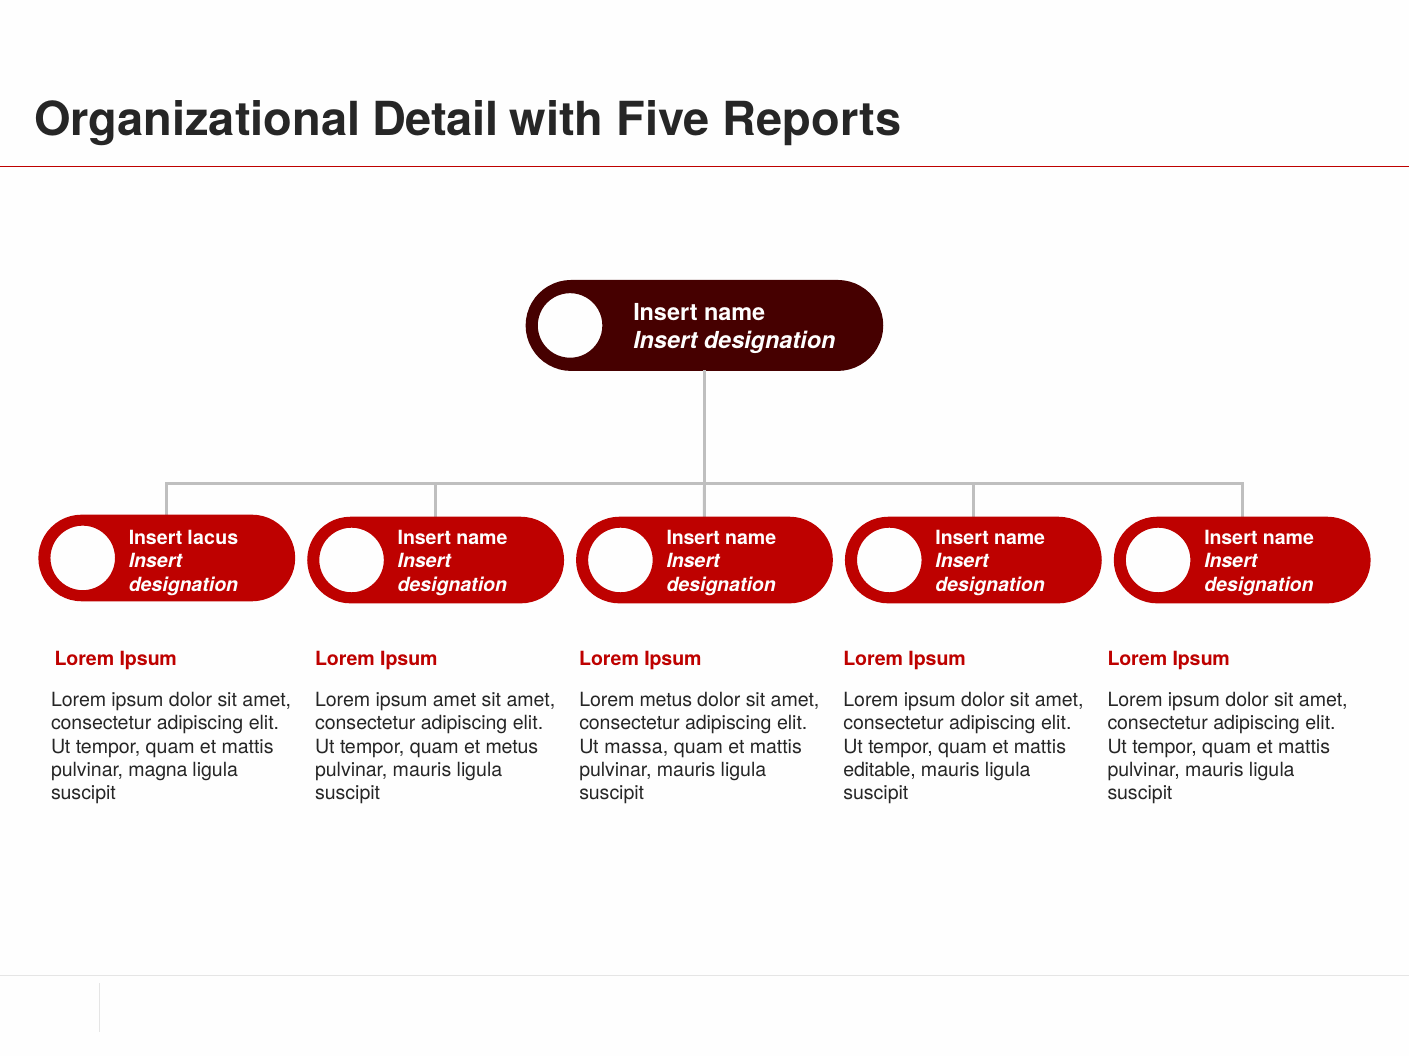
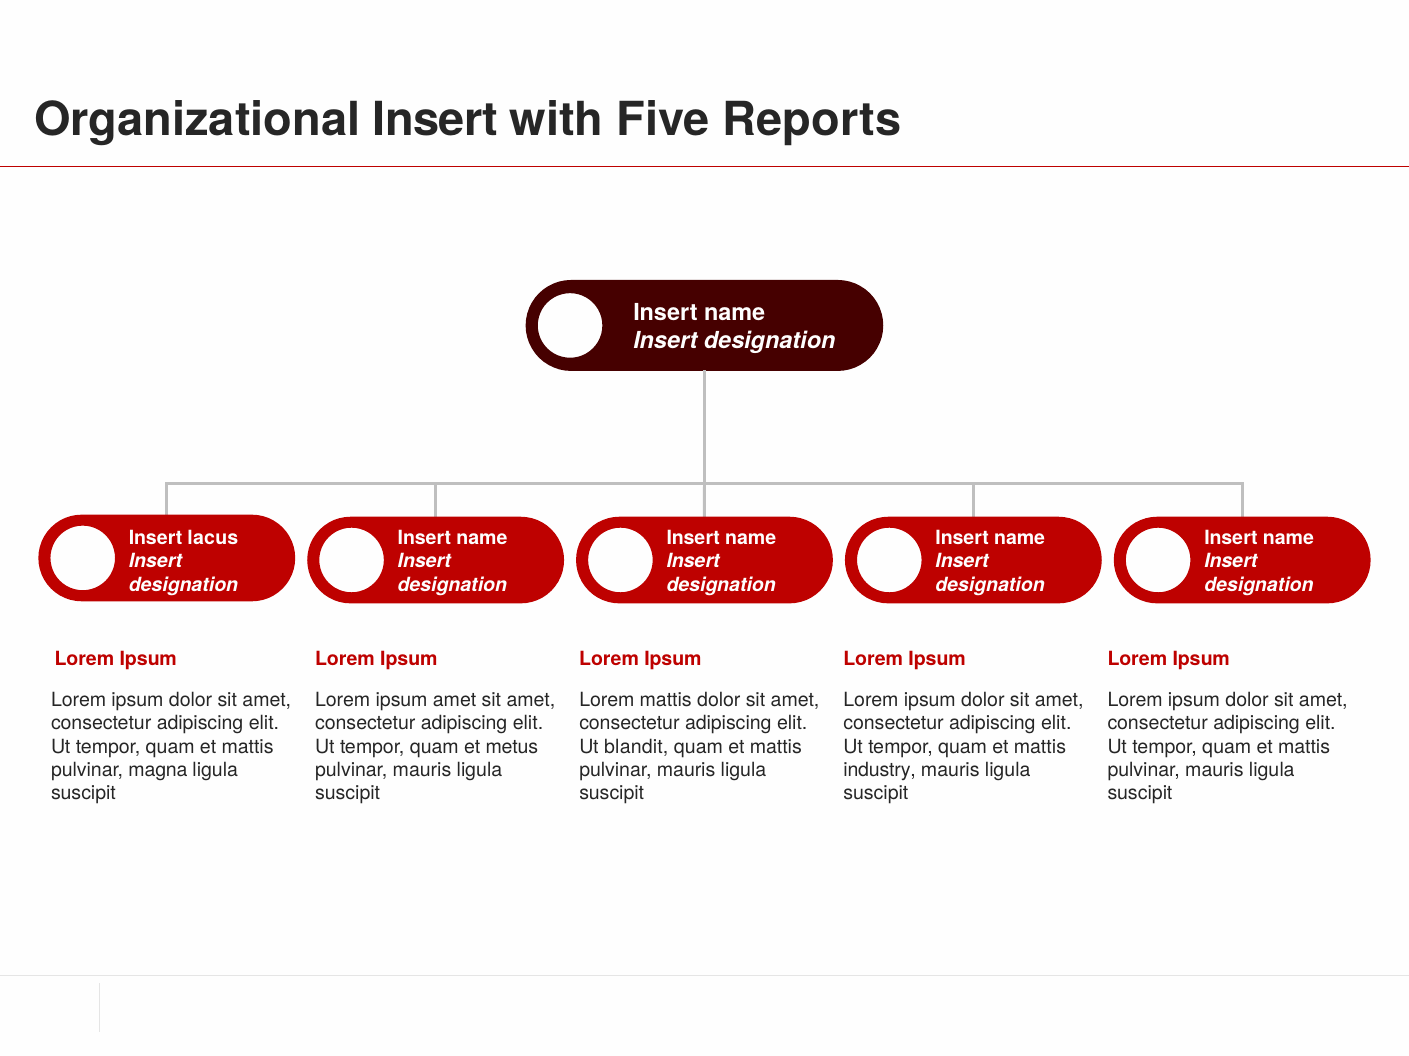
Organizational Detail: Detail -> Insert
Lorem metus: metus -> mattis
massa: massa -> blandit
editable: editable -> industry
